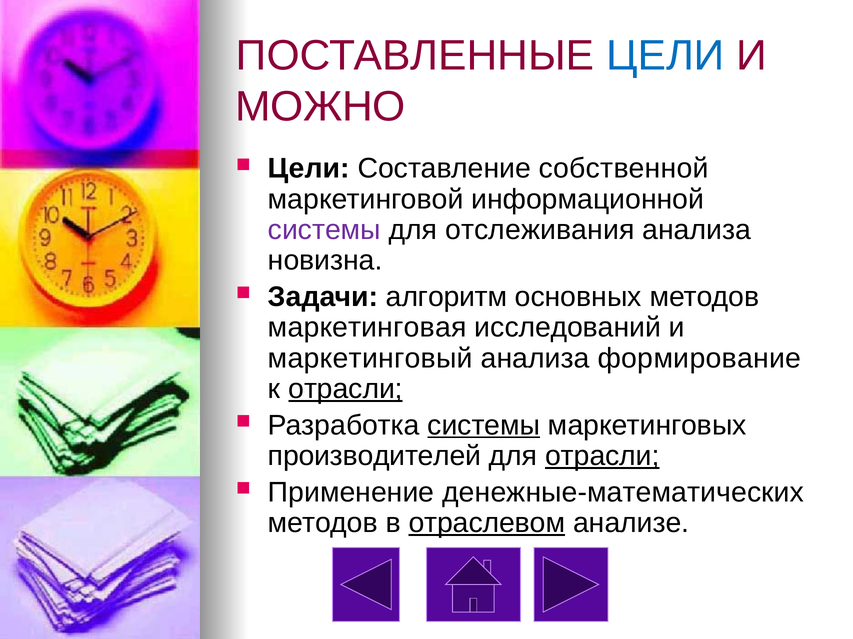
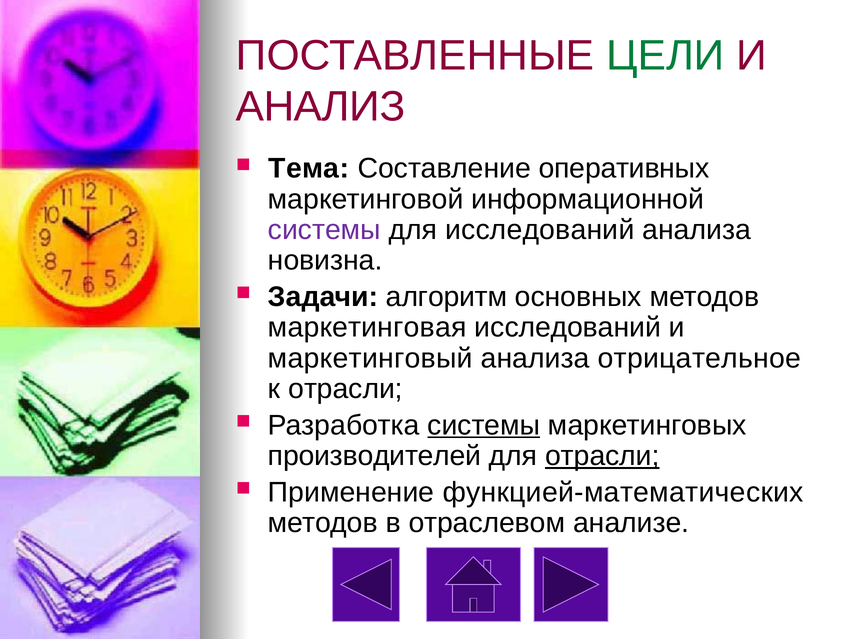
ЦЕЛИ at (665, 56) colour: blue -> green
МОЖНО: МОЖНО -> АНАЛИЗ
Цели at (309, 169): Цели -> Тема
собственной: собственной -> оперативных
для отслеживания: отслеживания -> исследований
формирование: формирование -> отрицательное
отрасли at (346, 389) underline: present -> none
денежные-математических: денежные-математических -> функцией-математических
отраслевом underline: present -> none
